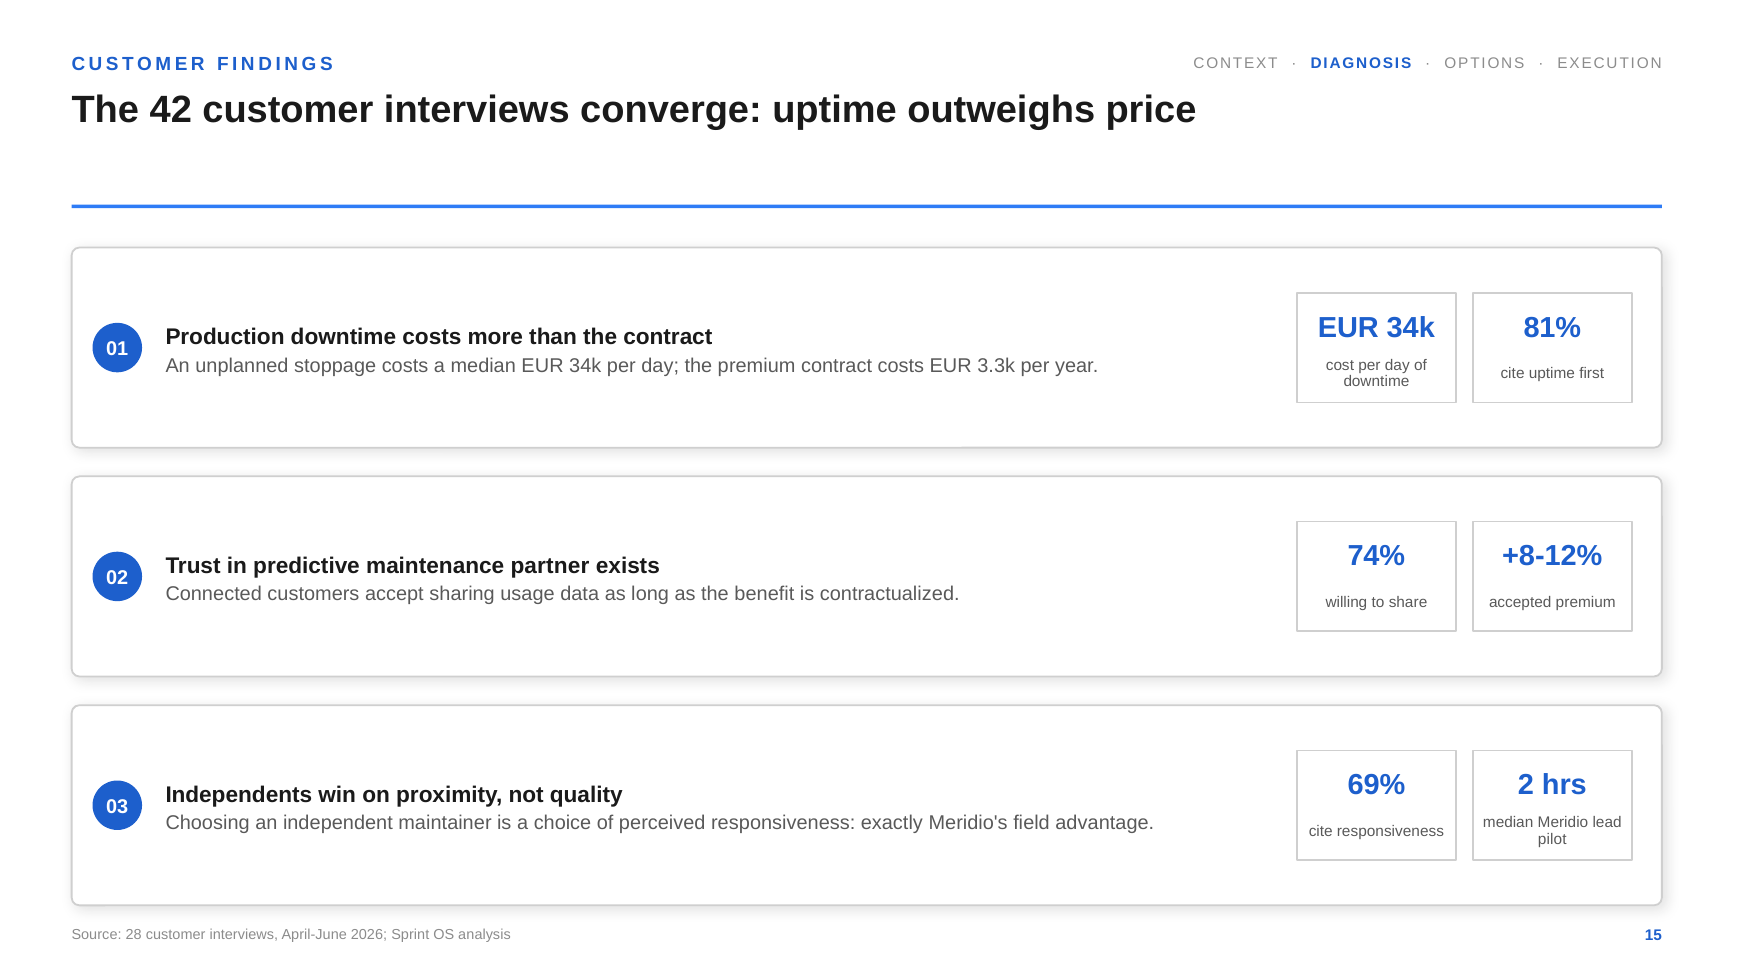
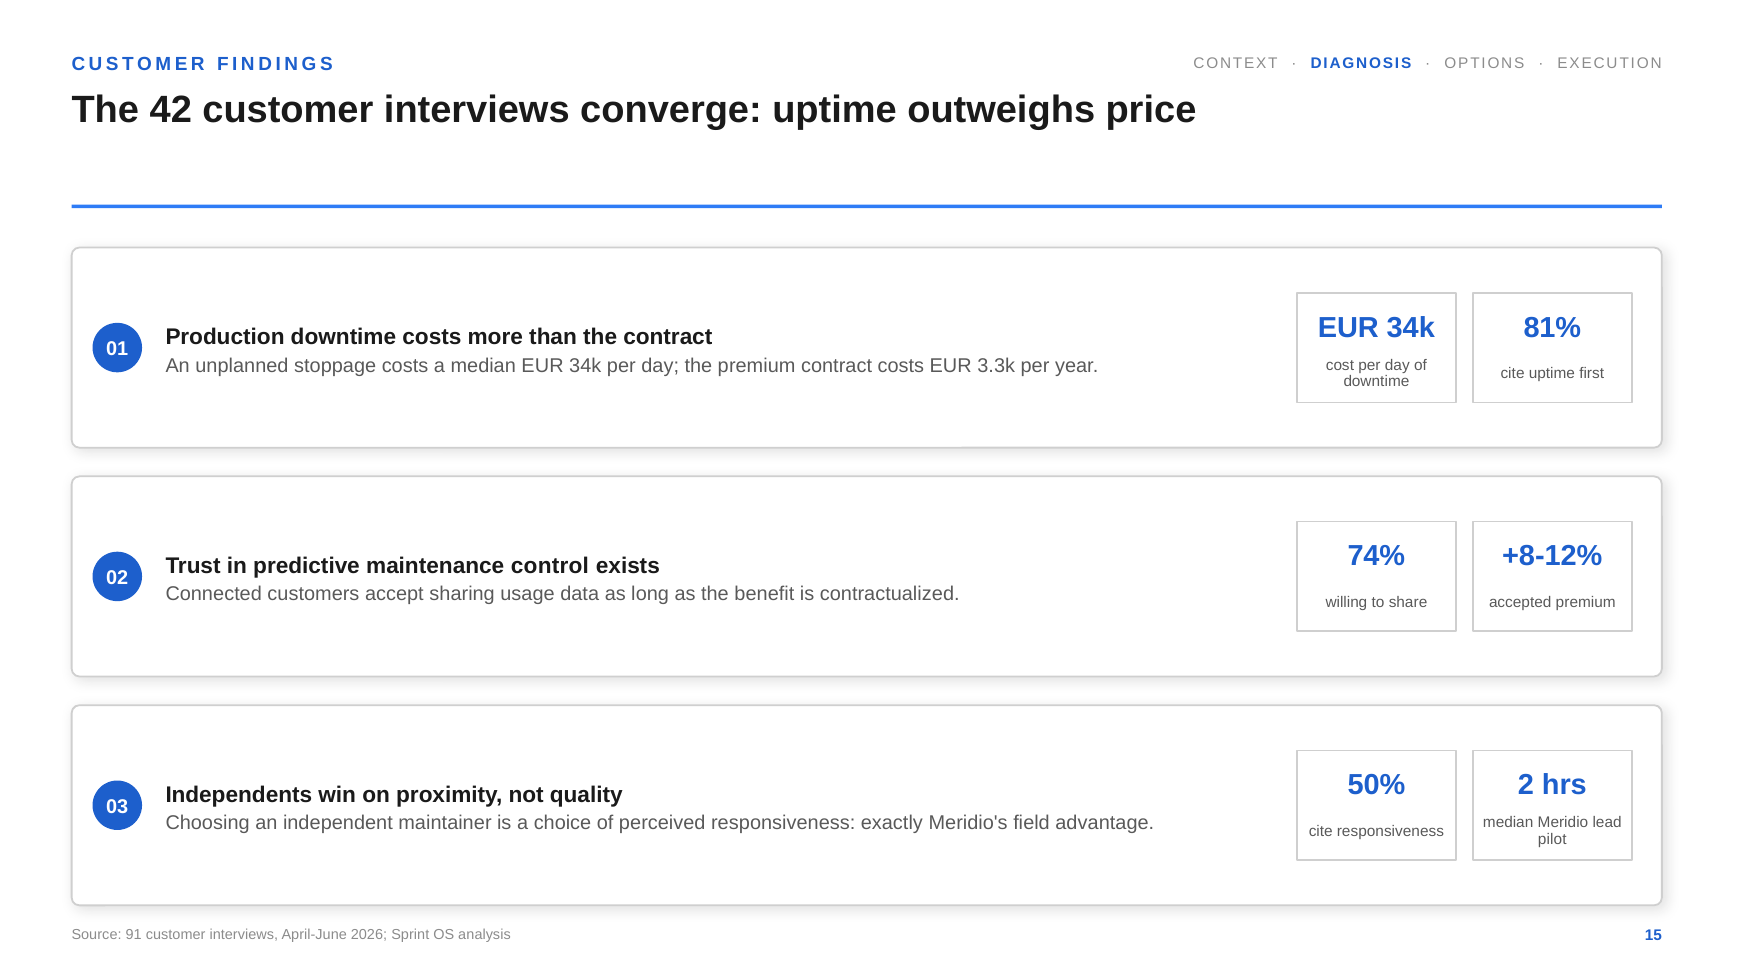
partner: partner -> control
69%: 69% -> 50%
28: 28 -> 91
